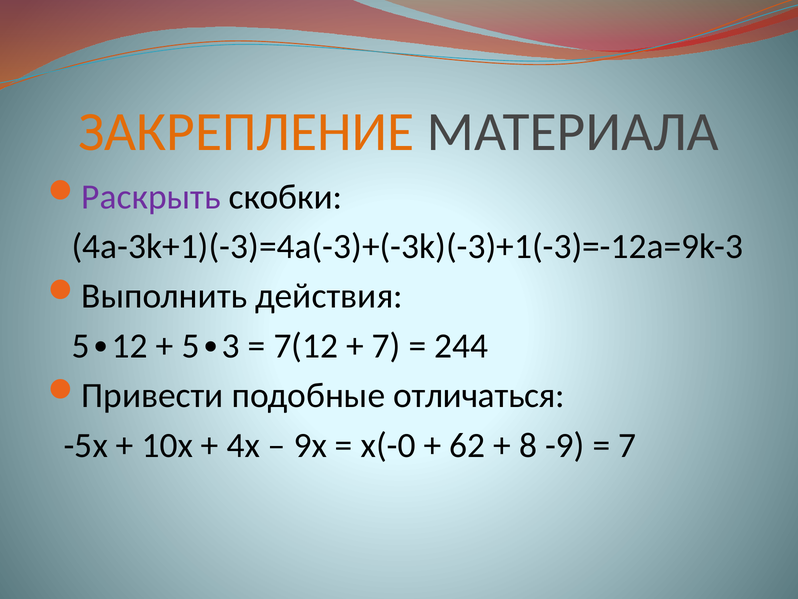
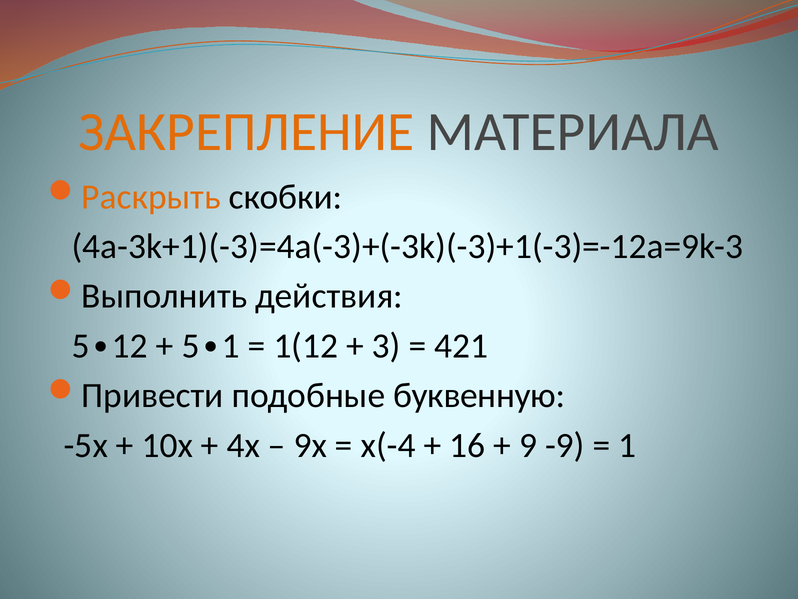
Раскрыть colour: purple -> orange
3 at (231, 346): 3 -> 1
7(12: 7(12 -> 1(12
7 at (386, 346): 7 -> 3
244: 244 -> 421
отличаться: отличаться -> буквенную
х(-0: х(-0 -> х(-4
62: 62 -> 16
8: 8 -> 9
7 at (627, 445): 7 -> 1
